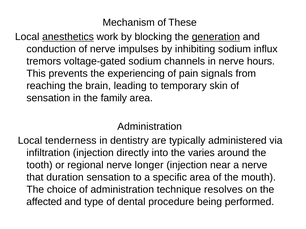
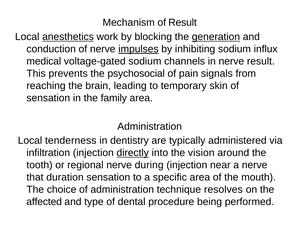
of These: These -> Result
impulses underline: none -> present
tremors: tremors -> medical
nerve hours: hours -> result
experiencing: experiencing -> psychosocial
directly underline: none -> present
varies: varies -> vision
longer: longer -> during
